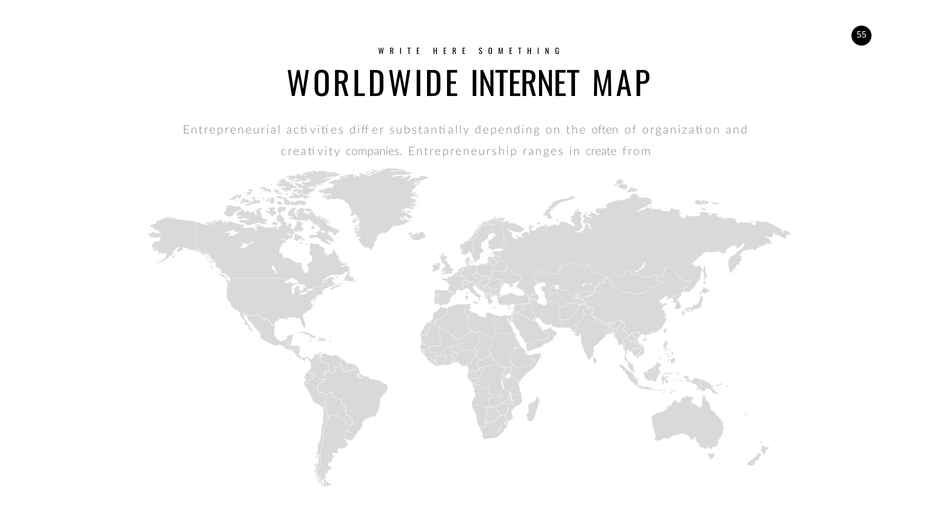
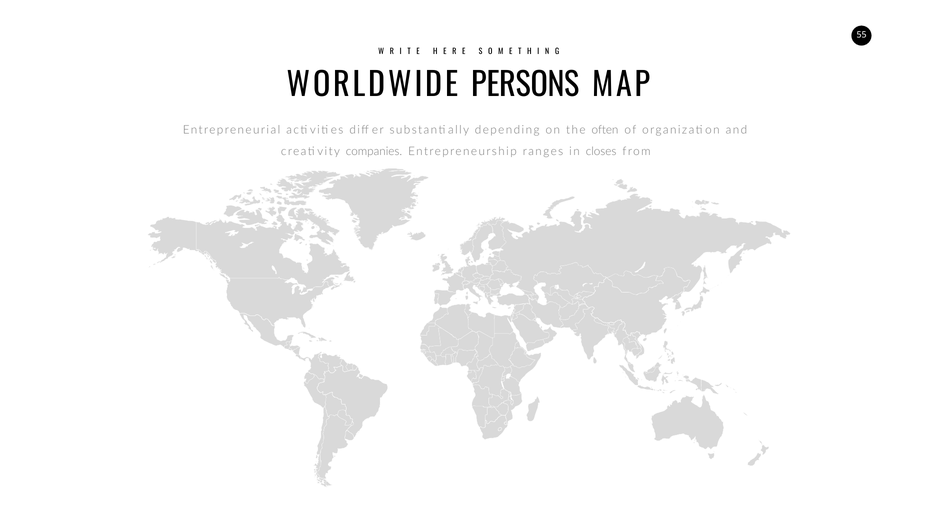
INTERNET: INTERNET -> PERSONS
create: create -> closes
